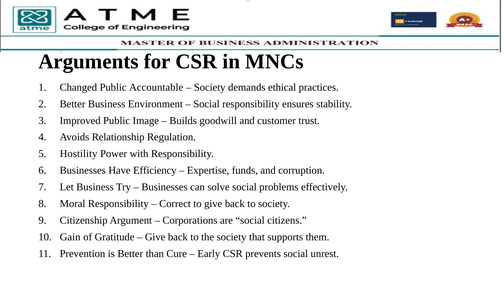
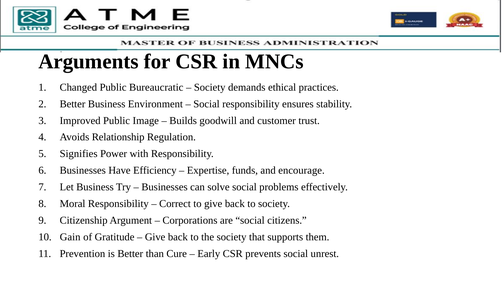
Accountable: Accountable -> Bureaucratic
Hostility: Hostility -> Signifies
corruption: corruption -> encourage
